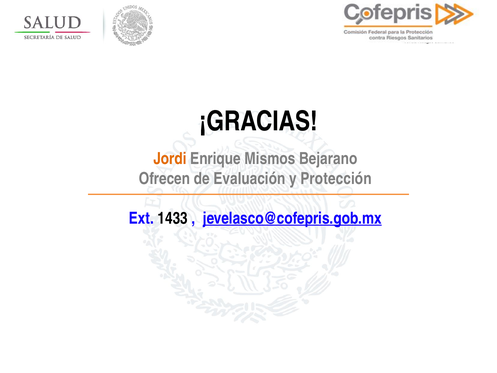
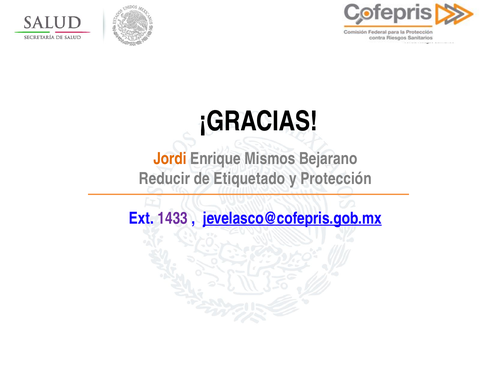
Ofrecen: Ofrecen -> Reducir
Evaluación: Evaluación -> Etiquetado
1433 colour: black -> purple
